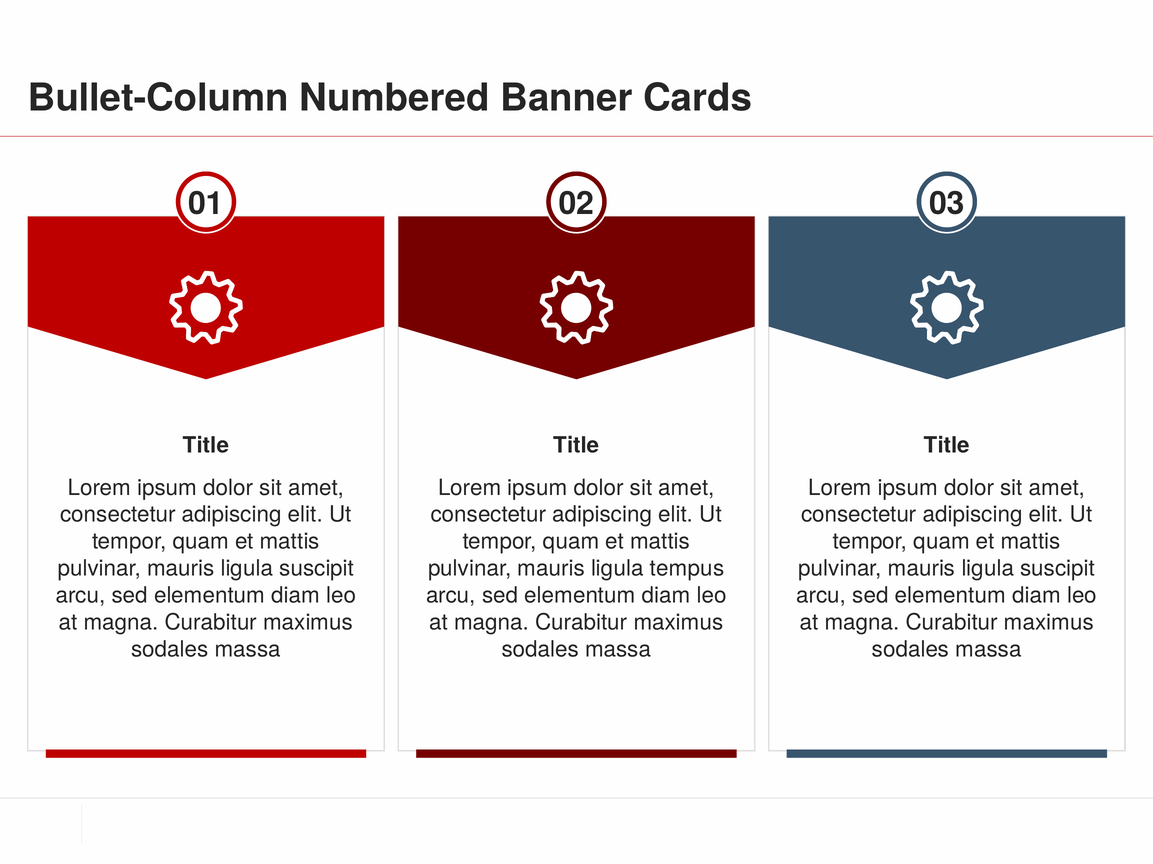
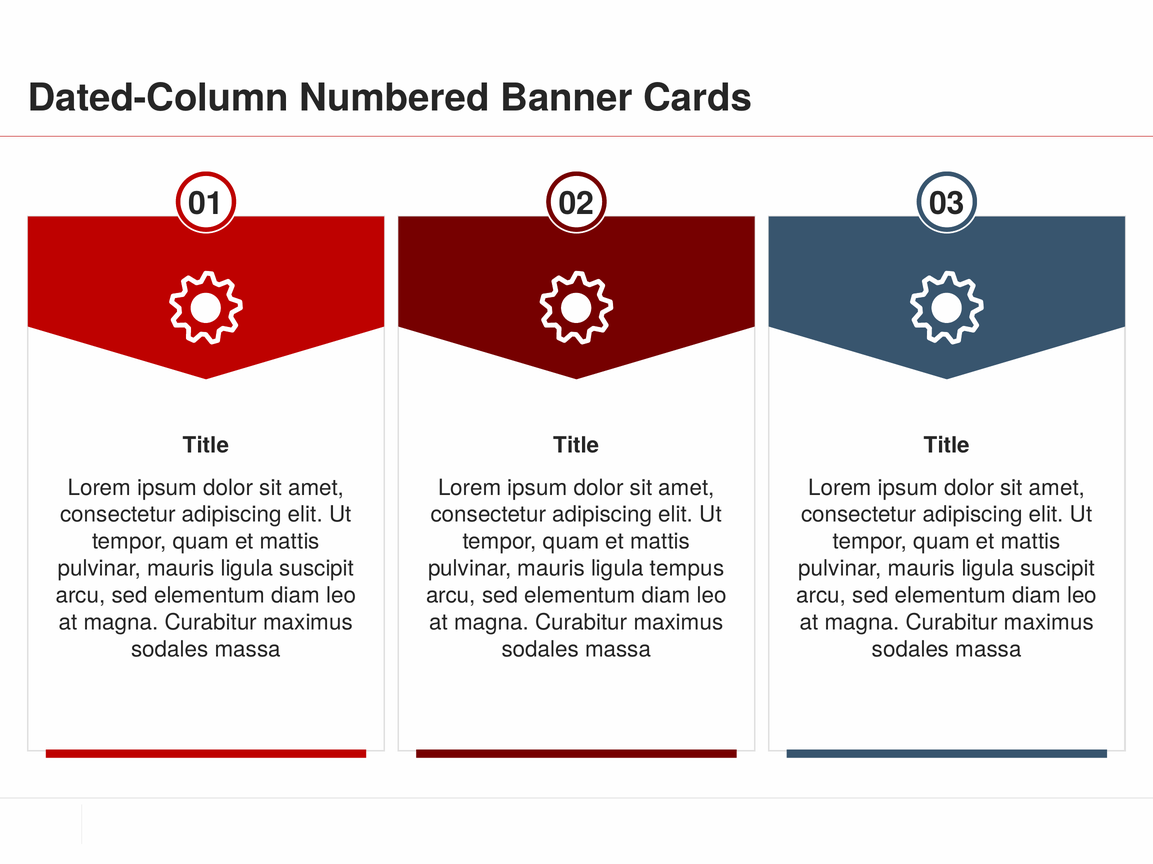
Bullet-Column: Bullet-Column -> Dated-Column
